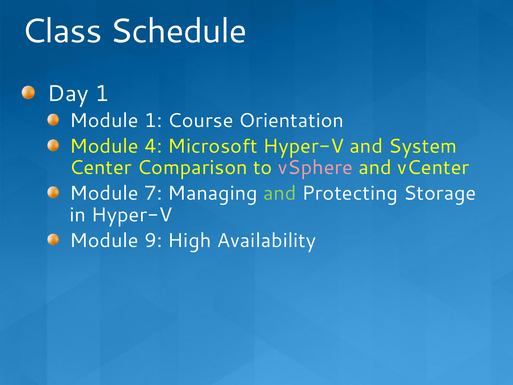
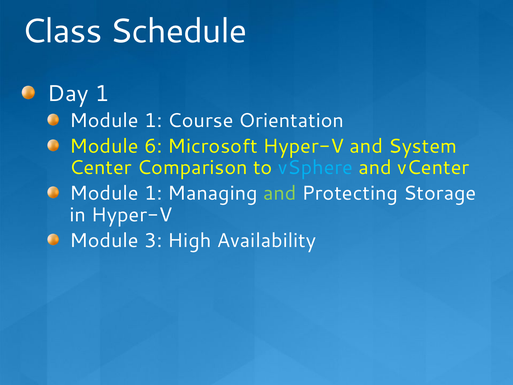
4: 4 -> 6
vSphere colour: pink -> light blue
7 at (153, 193): 7 -> 1
9: 9 -> 3
